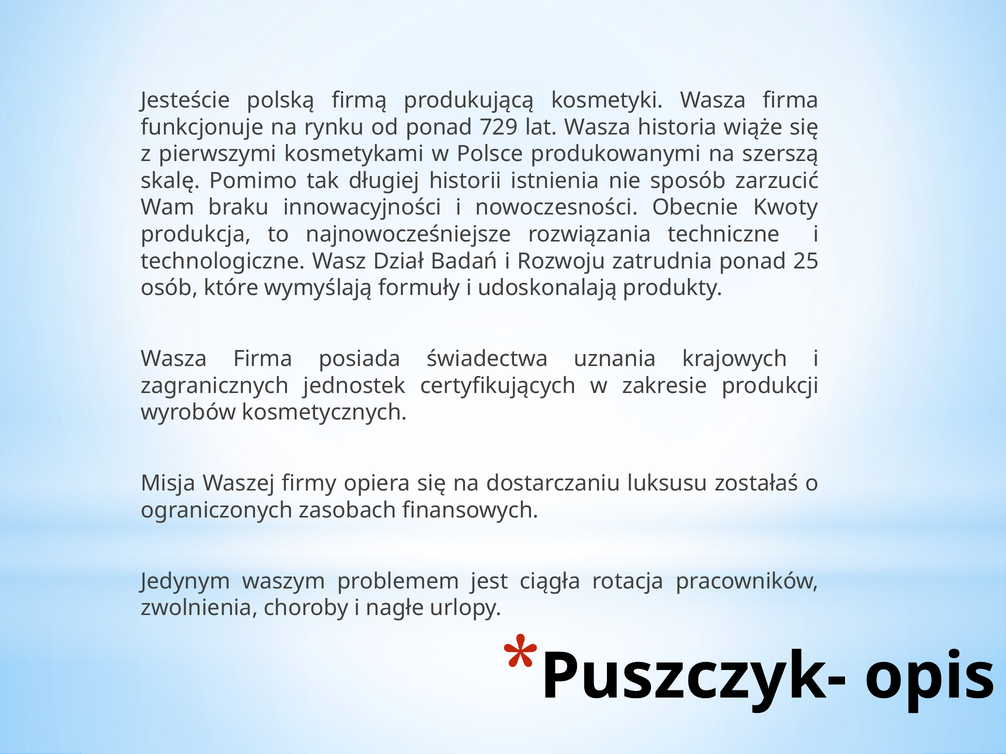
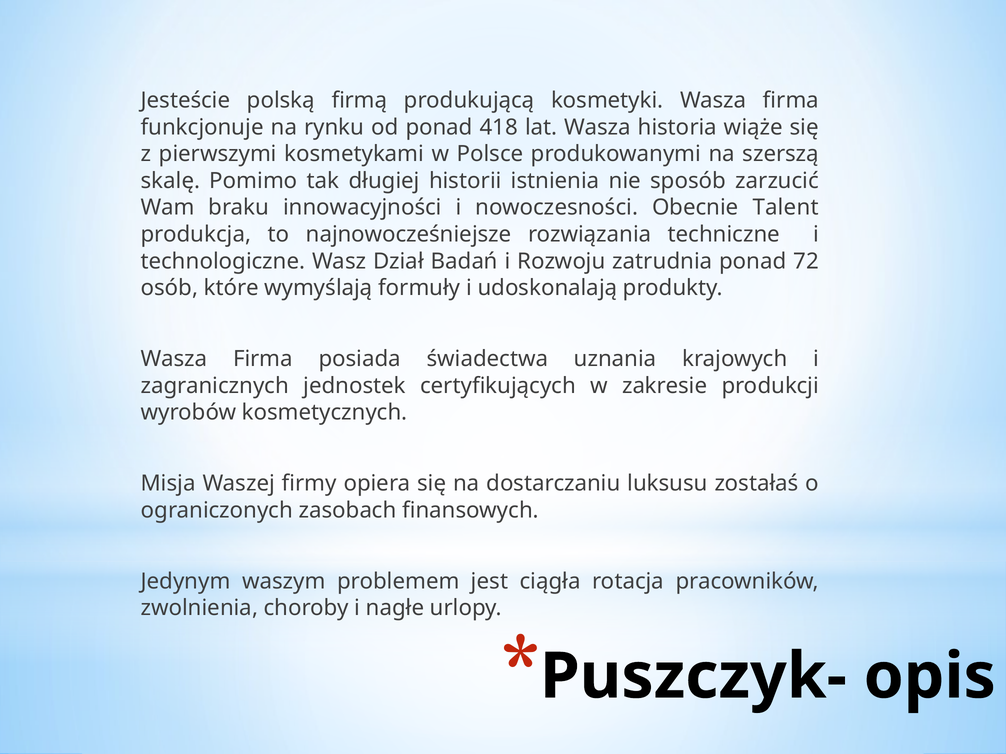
729: 729 -> 418
Kwoty: Kwoty -> Talent
25: 25 -> 72
